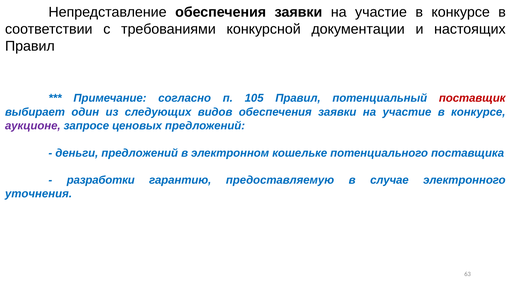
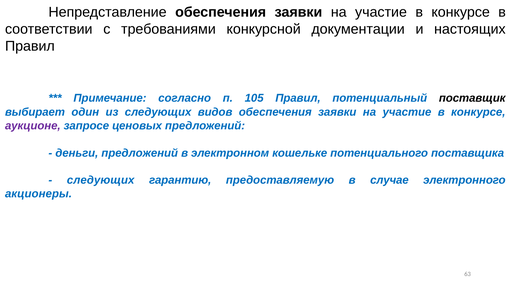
поставщик colour: red -> black
разработки at (101, 180): разработки -> следующих
уточнения: уточнения -> акционеры
